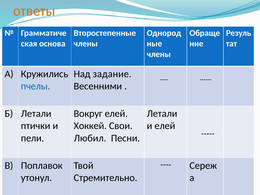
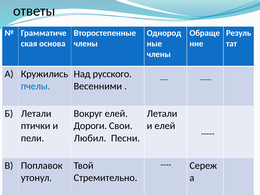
ответы colour: orange -> black
задание: задание -> русского
Хоккей: Хоккей -> Дороги
